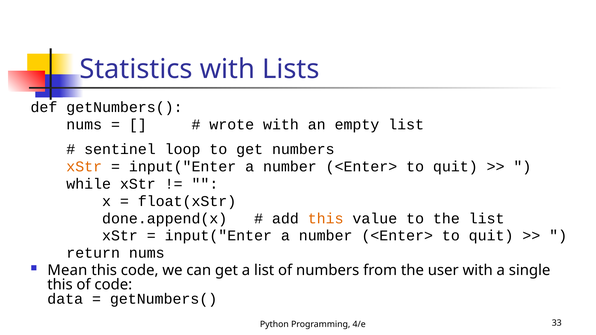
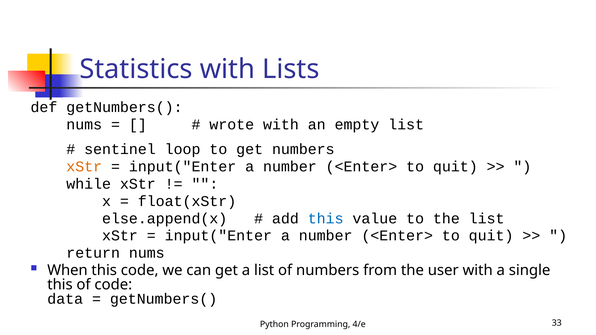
done.append(x: done.append(x -> else.append(x
this at (326, 219) colour: orange -> blue
Mean: Mean -> When
